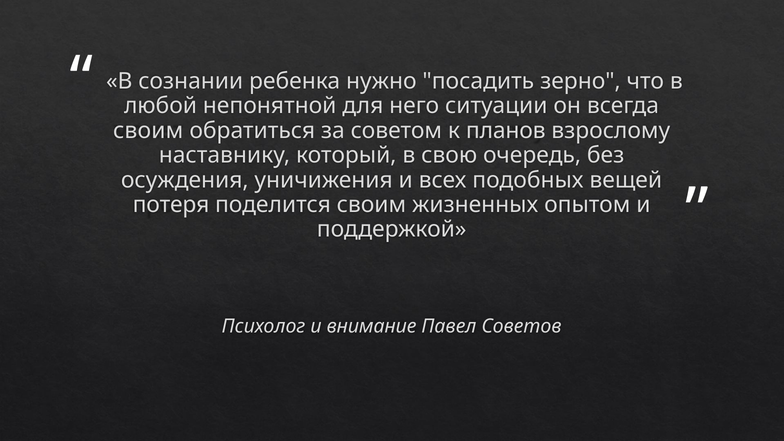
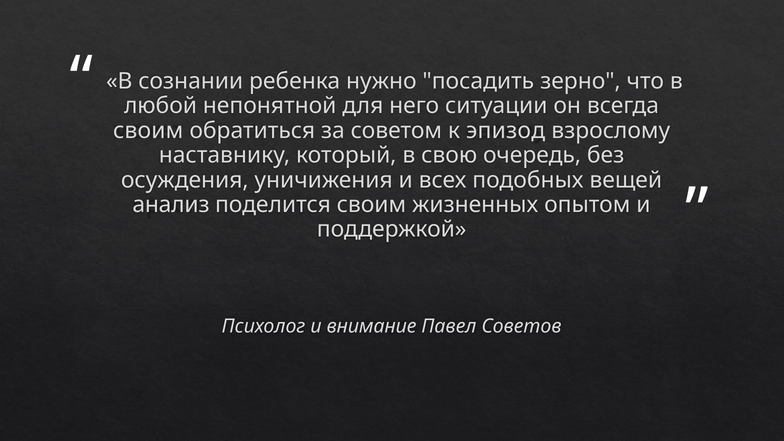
планов: планов -> эпизод
потеря: потеря -> анализ
